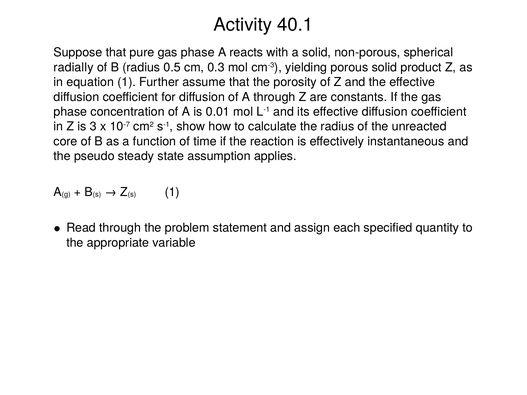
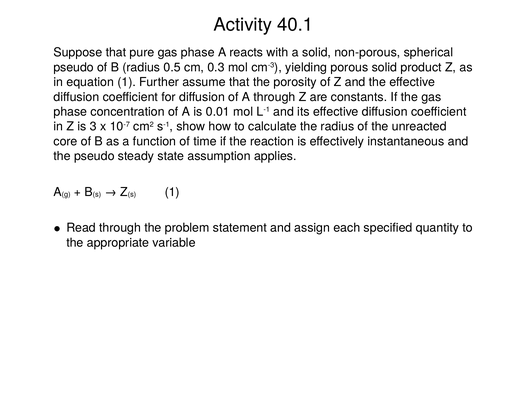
radially at (74, 67): radially -> pseudo
